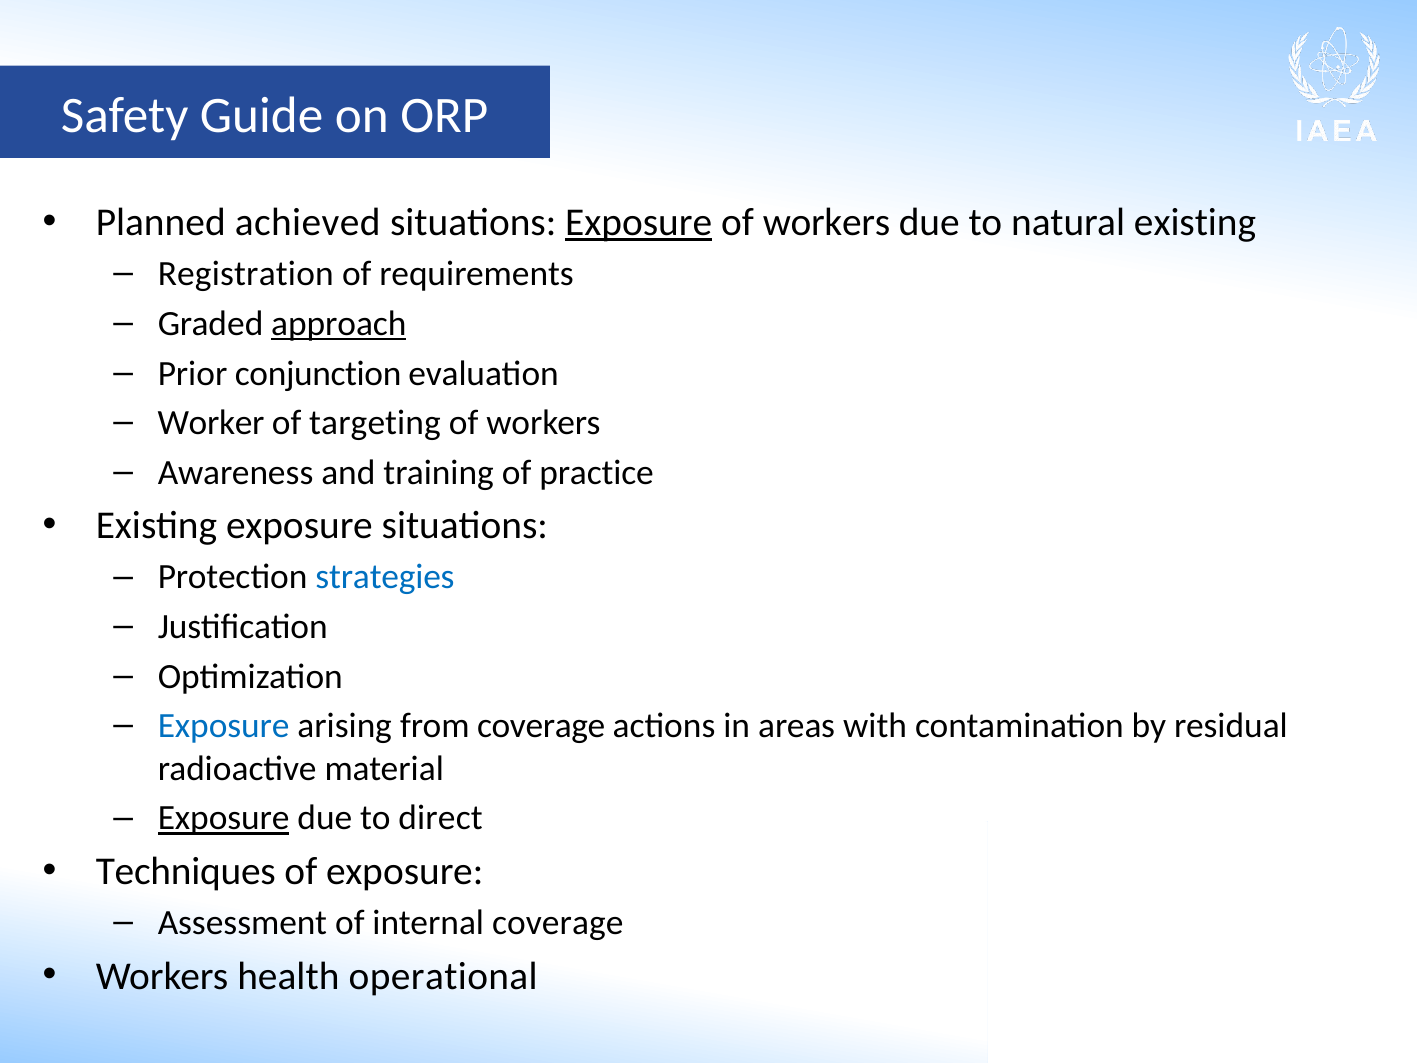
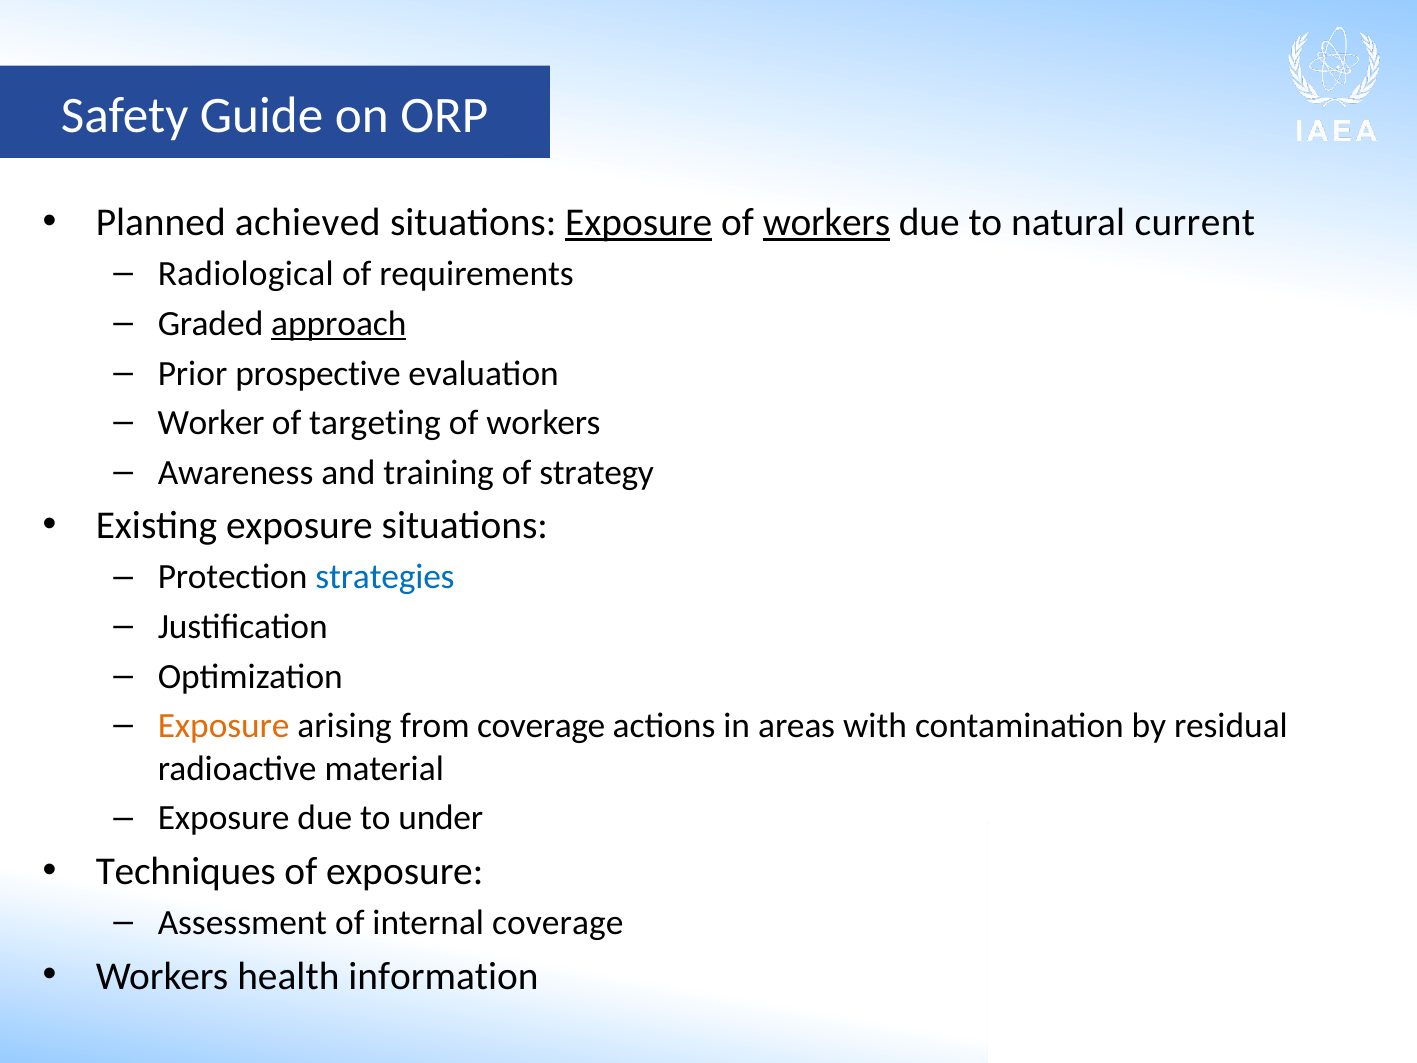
workers at (826, 222) underline: none -> present
natural existing: existing -> current
Registration: Registration -> Radiological
conjunction: conjunction -> prospective
practice: practice -> strategy
Exposure at (224, 726) colour: blue -> orange
Exposure at (224, 818) underline: present -> none
direct: direct -> under
operational: operational -> information
